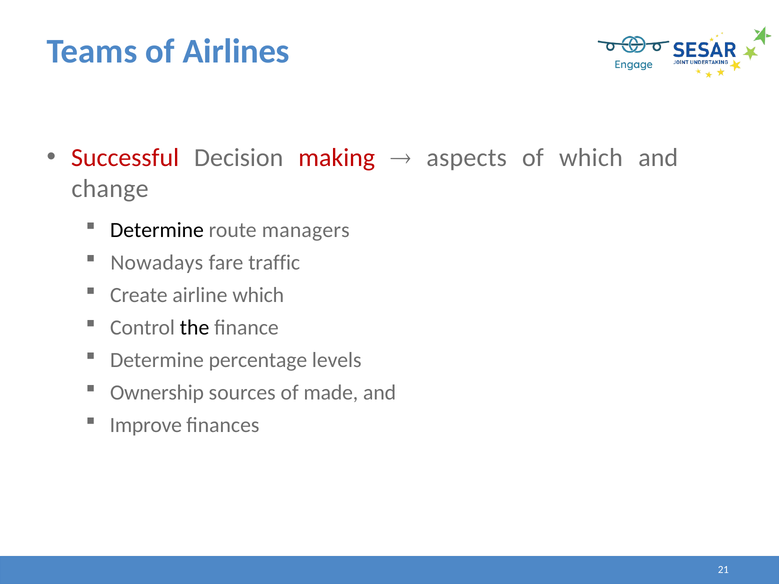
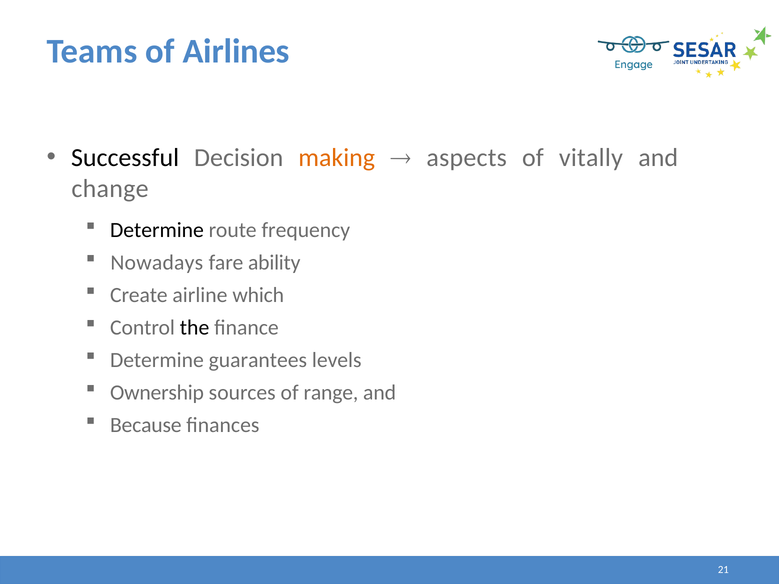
Successful colour: red -> black
making colour: red -> orange
of which: which -> vitally
managers: managers -> frequency
traffic: traffic -> ability
percentage: percentage -> guarantees
made: made -> range
Improve: Improve -> Because
